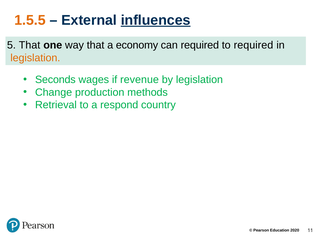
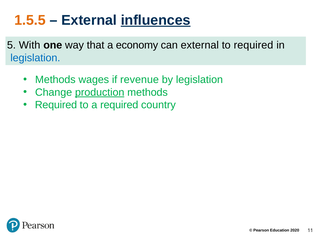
5 That: That -> With
can required: required -> external
legislation at (35, 58) colour: orange -> blue
Seconds at (55, 80): Seconds -> Methods
production underline: none -> present
Retrieval at (56, 105): Retrieval -> Required
a respond: respond -> required
